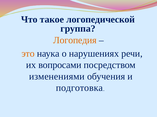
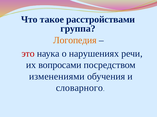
логопедической: логопедической -> расстройствами
это colour: orange -> red
подготовка: подготовка -> словарного
